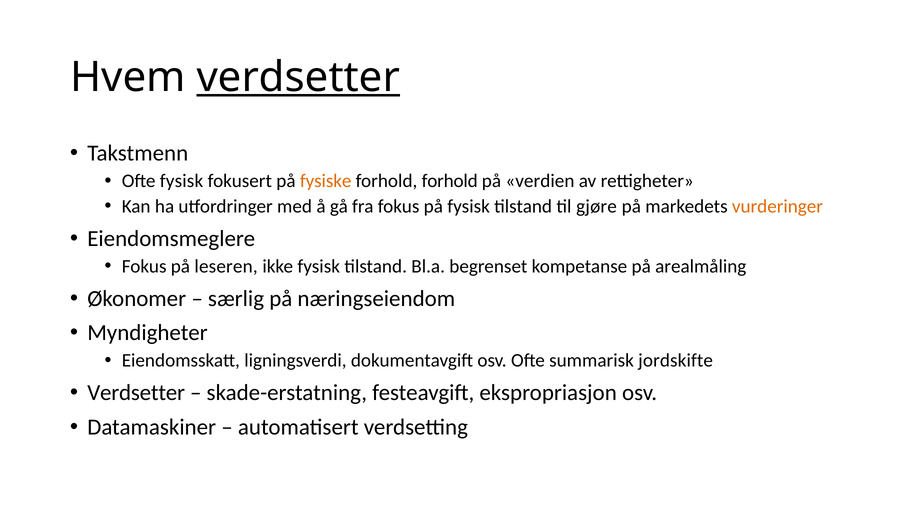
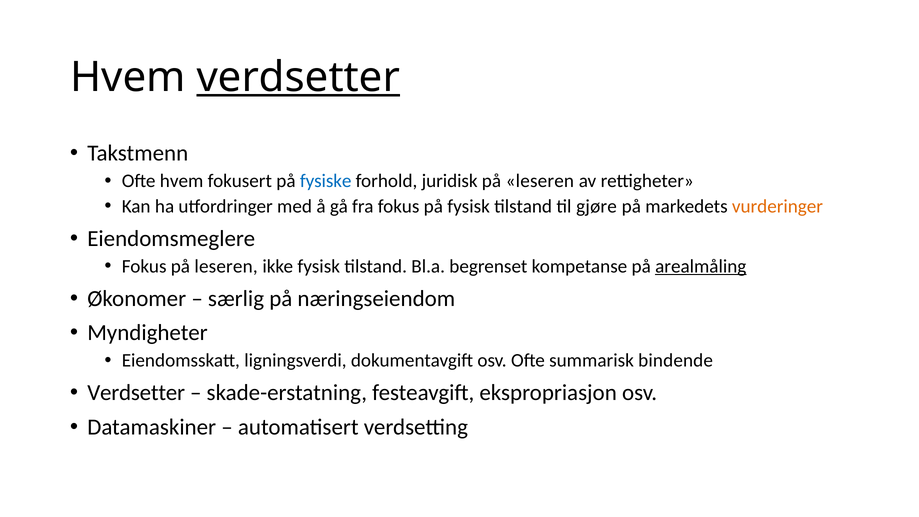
Ofte fysisk: fysisk -> hvem
fysiske colour: orange -> blue
forhold forhold: forhold -> juridisk
verdien at (540, 181): verdien -> leseren
arealmåling underline: none -> present
jordskifte: jordskifte -> bindende
